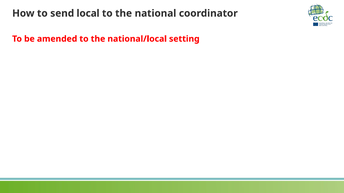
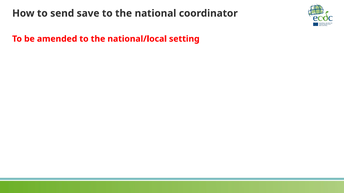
local: local -> save
